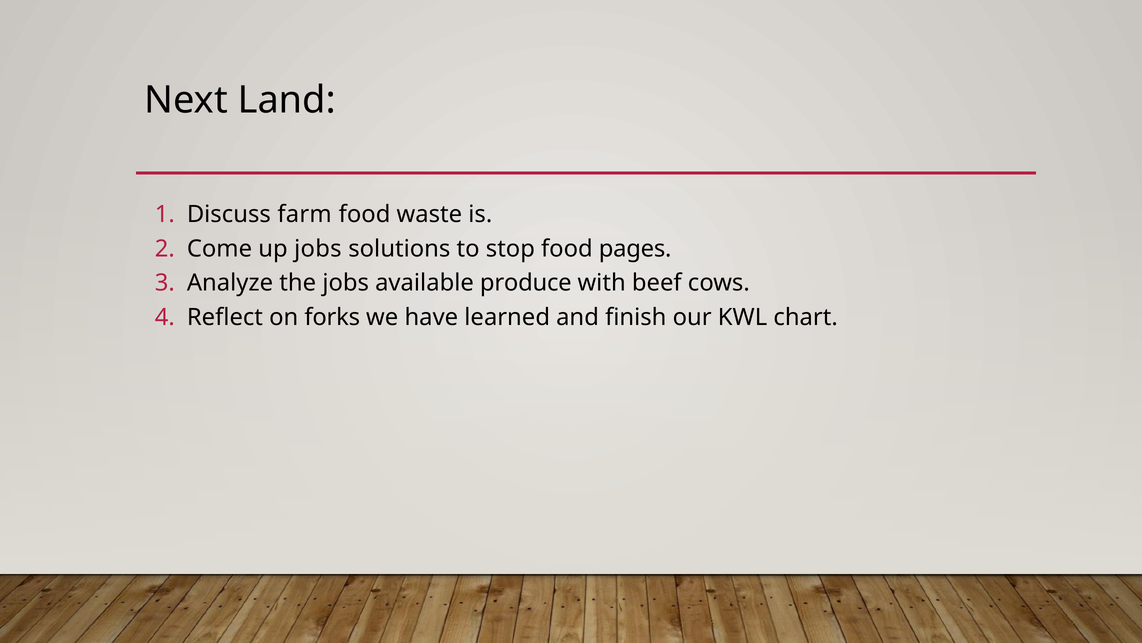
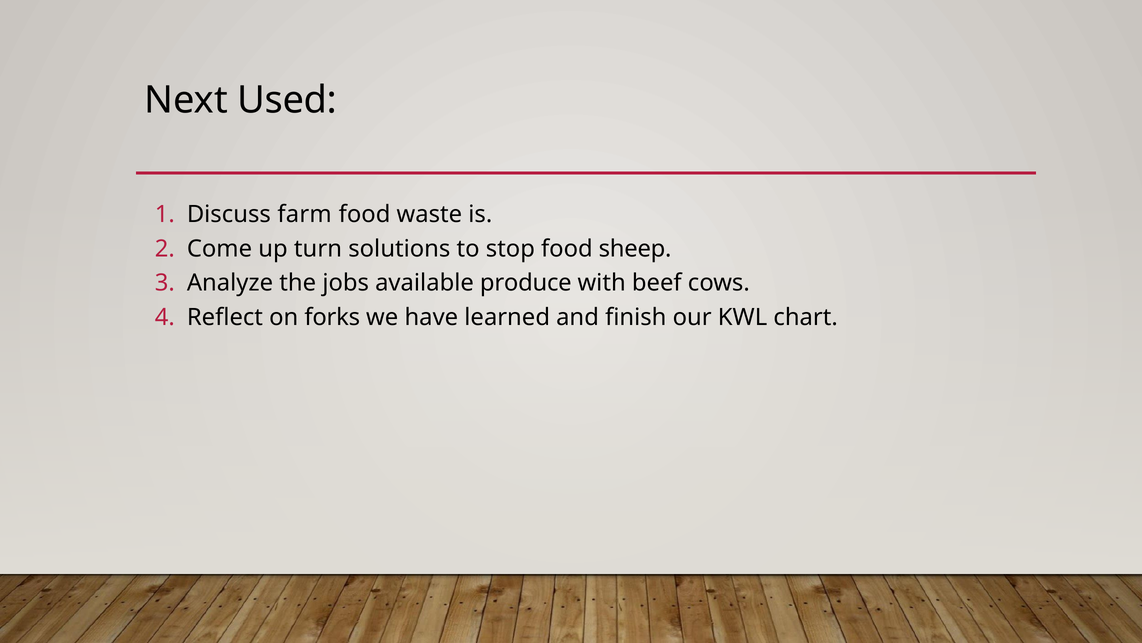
Land: Land -> Used
up jobs: jobs -> turn
pages: pages -> sheep
